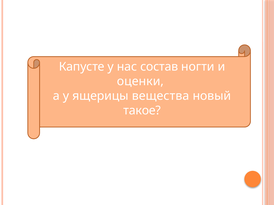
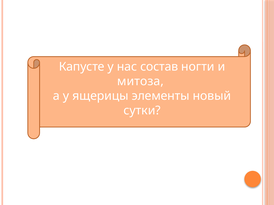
оценки: оценки -> митоза
вещества: вещества -> элементы
такое: такое -> сутки
